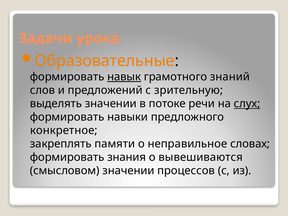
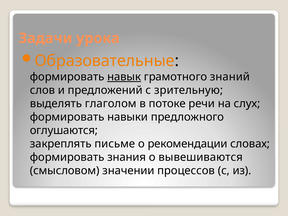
выделять значении: значении -> глаголом
слух underline: present -> none
конкретное: конкретное -> оглушаются
памяти: памяти -> письме
неправильное: неправильное -> рекомендации
